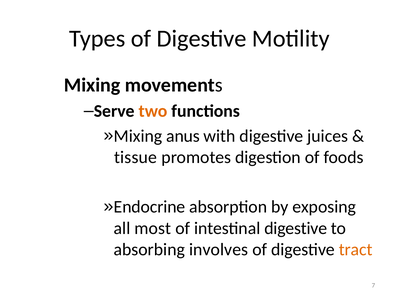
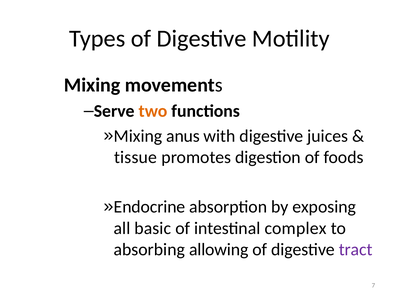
most: most -> basic
intestinal digestive: digestive -> complex
involves: involves -> allowing
tract colour: orange -> purple
